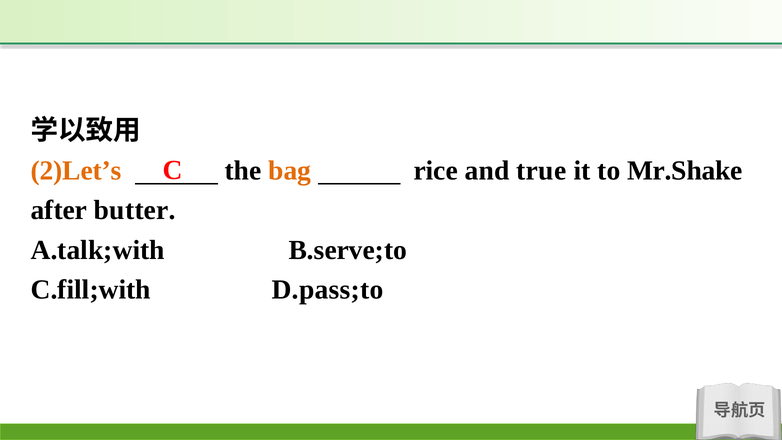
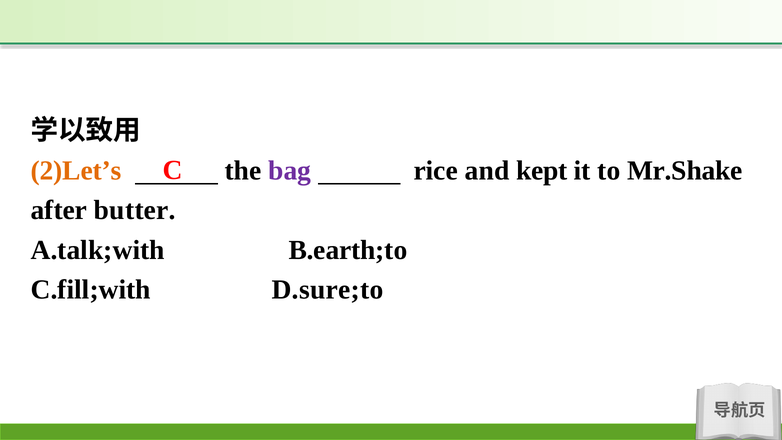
bag colour: orange -> purple
true: true -> kept
B.serve;to: B.serve;to -> B.earth;to
D.pass;to: D.pass;to -> D.sure;to
